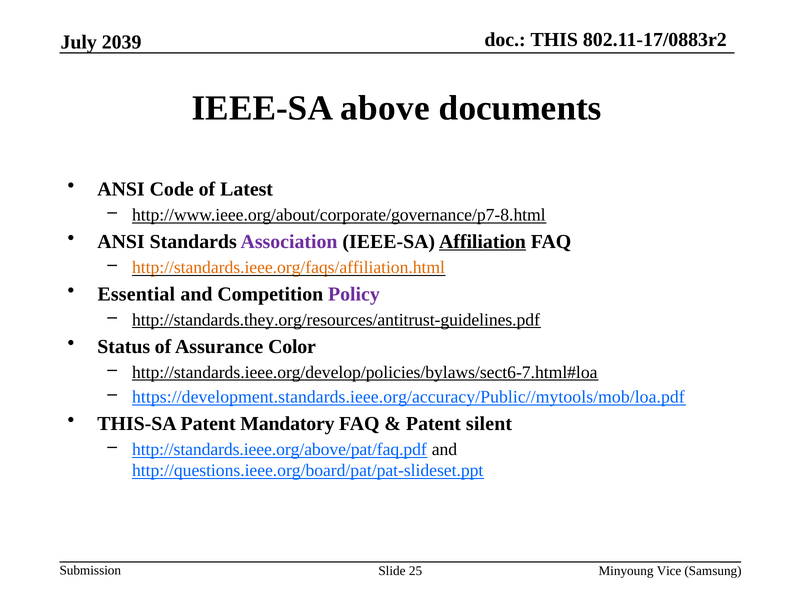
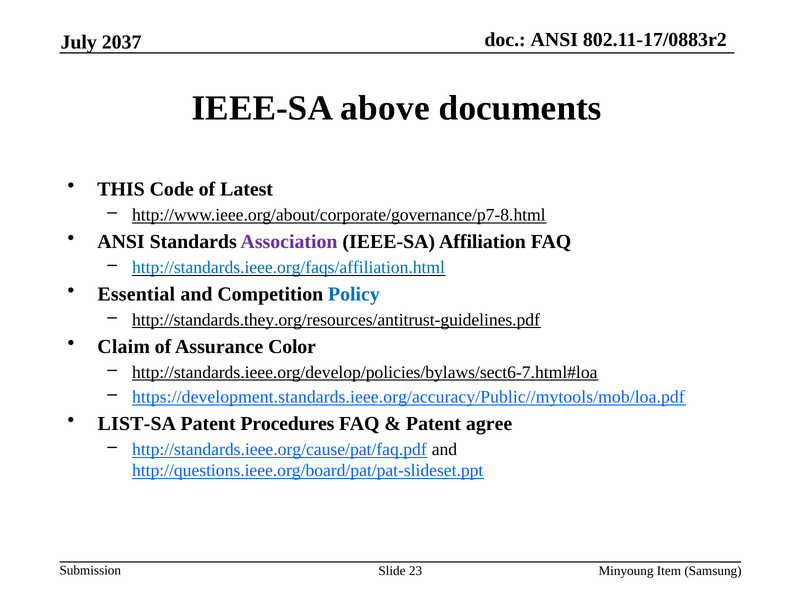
THIS at (554, 40): THIS -> ANSI
2039: 2039 -> 2037
ANSI at (121, 189): ANSI -> THIS
Affiliation underline: present -> none
http://standards.ieee.org/faqs/affiliation.html colour: orange -> blue
Policy colour: purple -> blue
Status: Status -> Claim
THIS-SA: THIS-SA -> LIST-SA
Mandatory: Mandatory -> Procedures
silent: silent -> agree
http://standards.ieee.org/above/pat/faq.pdf: http://standards.ieee.org/above/pat/faq.pdf -> http://standards.ieee.org/cause/pat/faq.pdf
25: 25 -> 23
Vice: Vice -> Item
